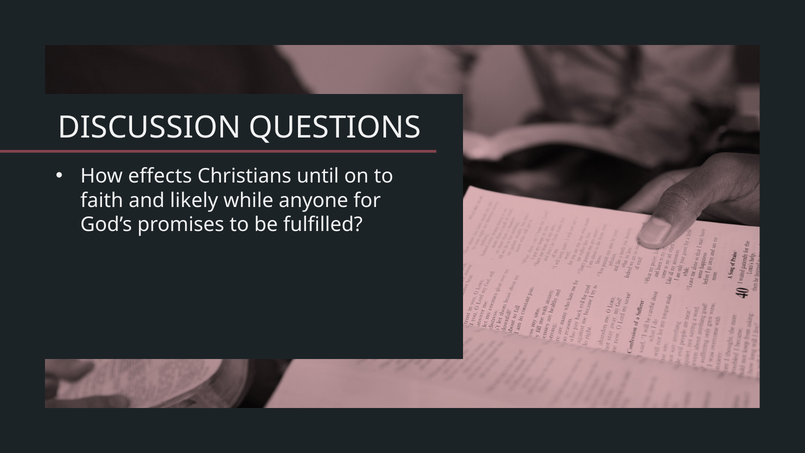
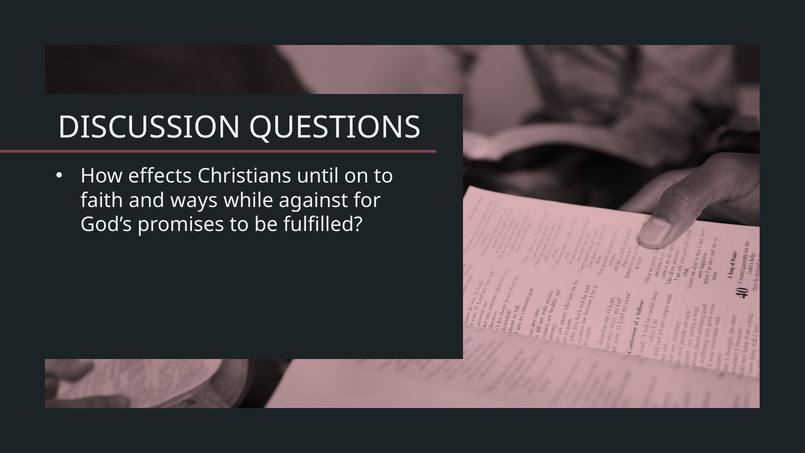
likely: likely -> ways
anyone: anyone -> against
